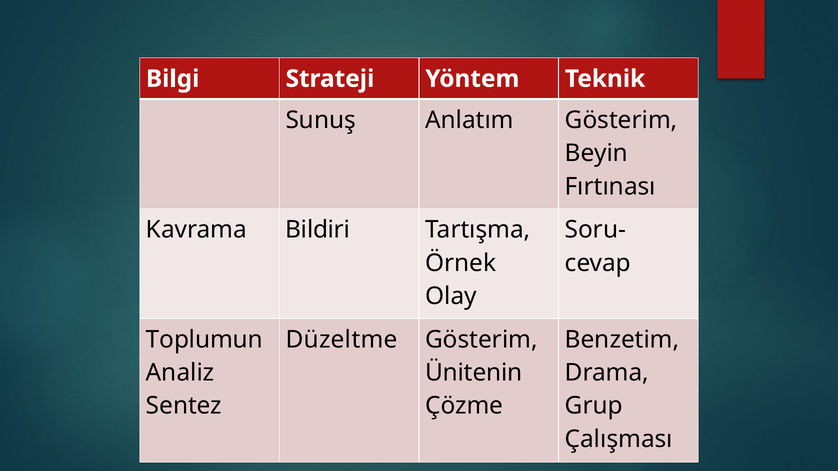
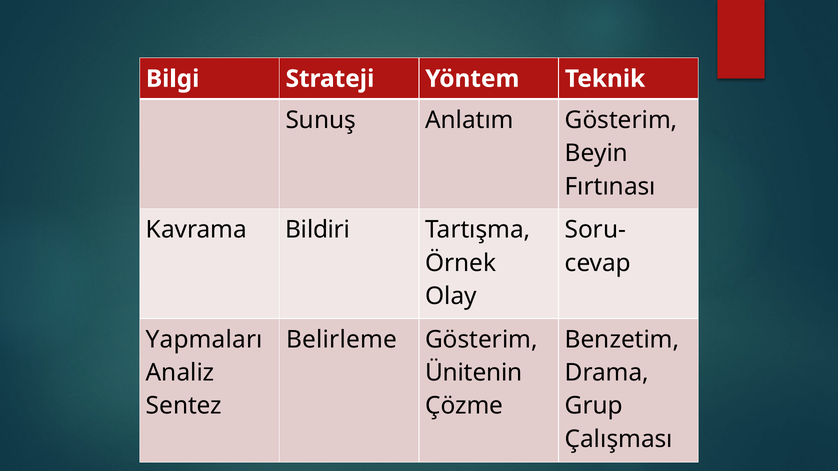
Toplumun: Toplumun -> Yapmaları
Düzeltme: Düzeltme -> Belirleme
